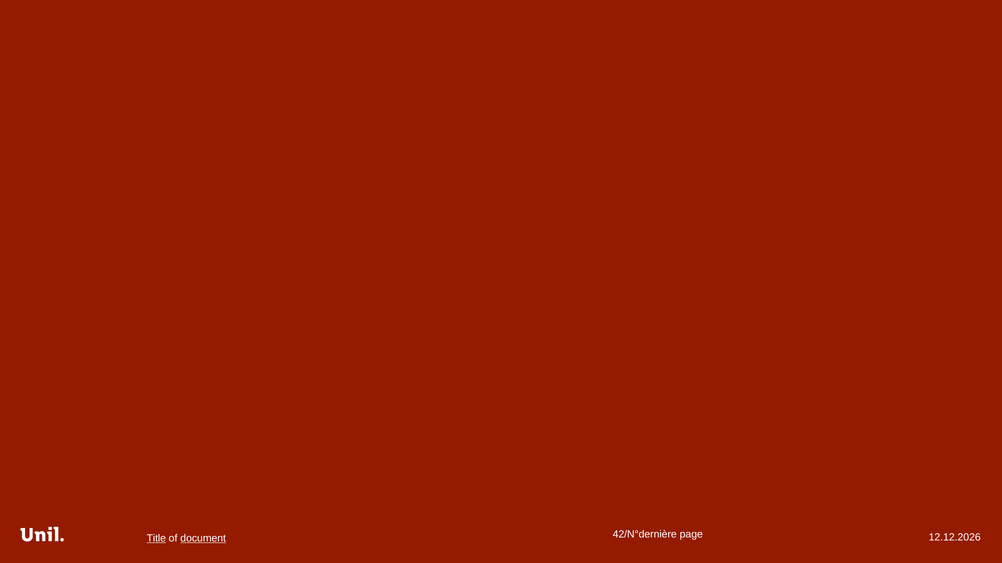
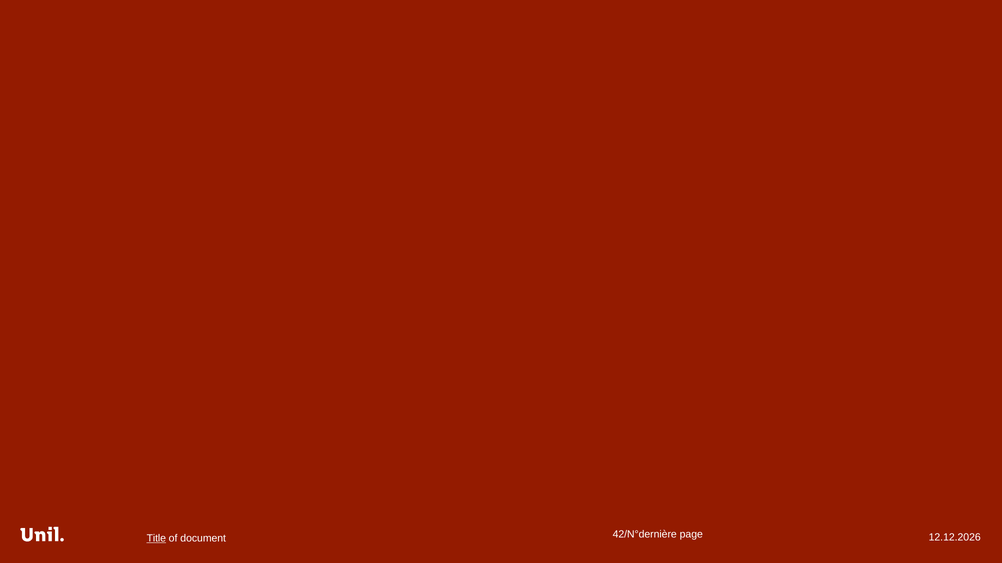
document underline: present -> none
